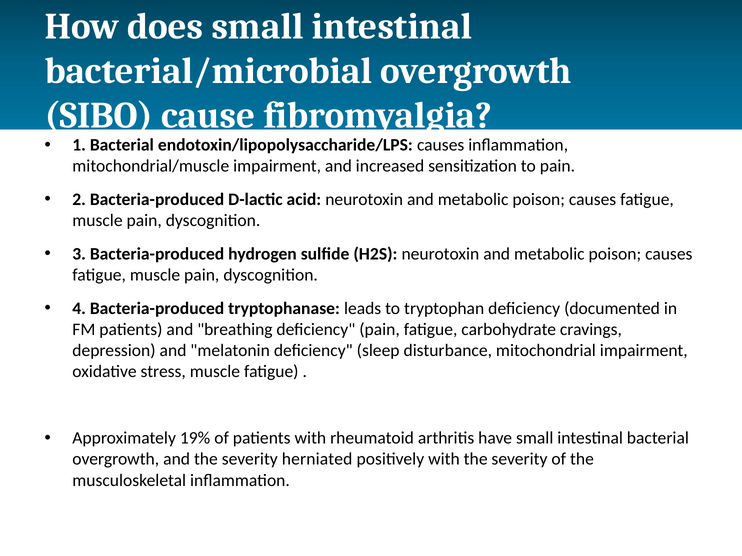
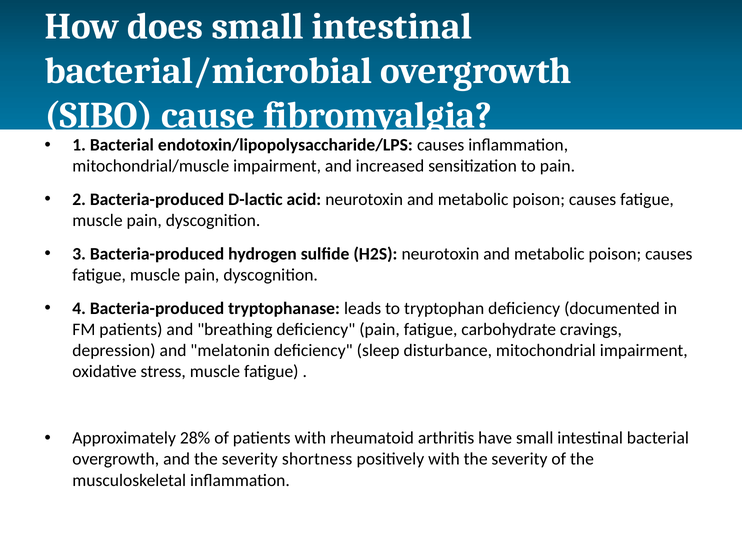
19%: 19% -> 28%
herniated: herniated -> shortness
